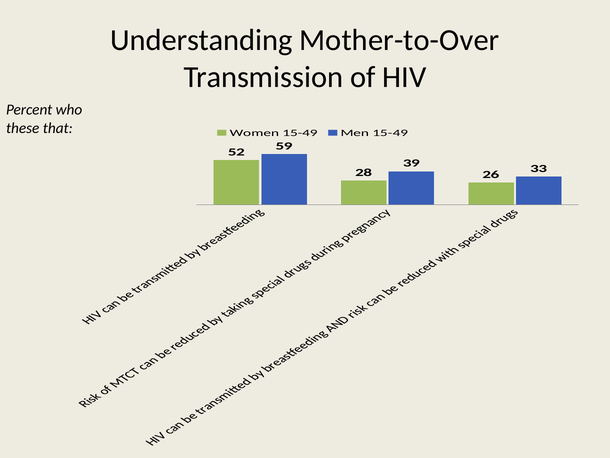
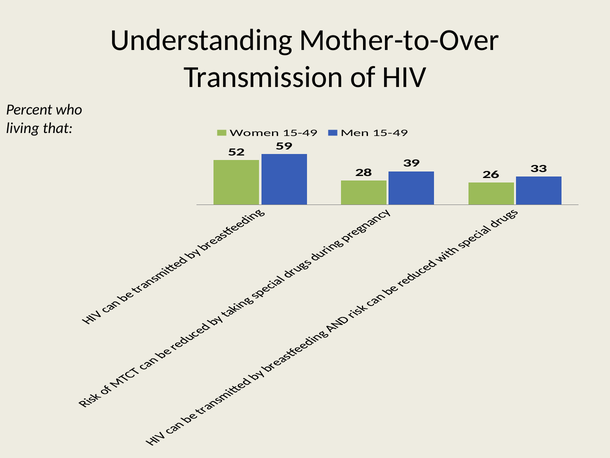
these: these -> living
